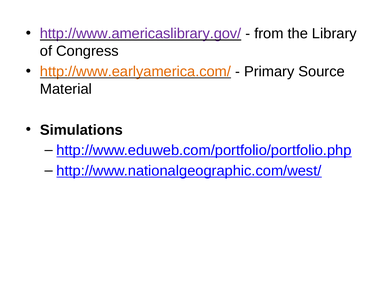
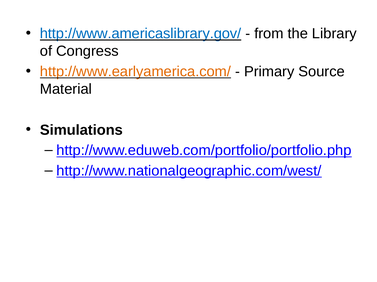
http://www.americaslibrary.gov/ colour: purple -> blue
